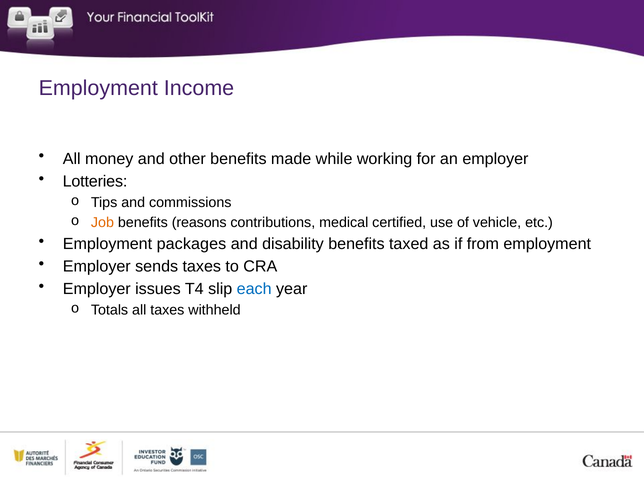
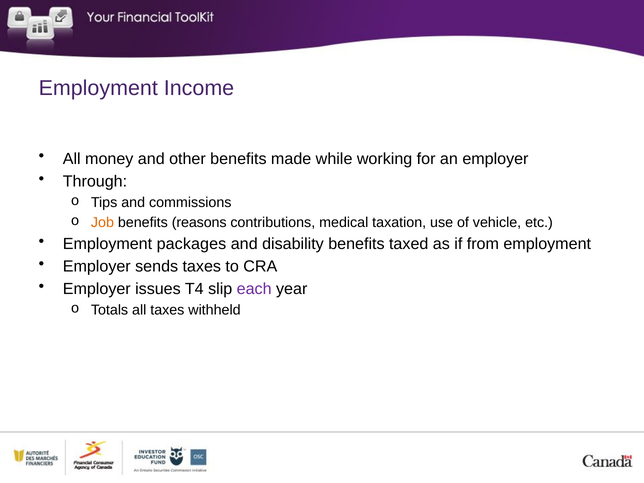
Lotteries: Lotteries -> Through
certified: certified -> taxation
each colour: blue -> purple
